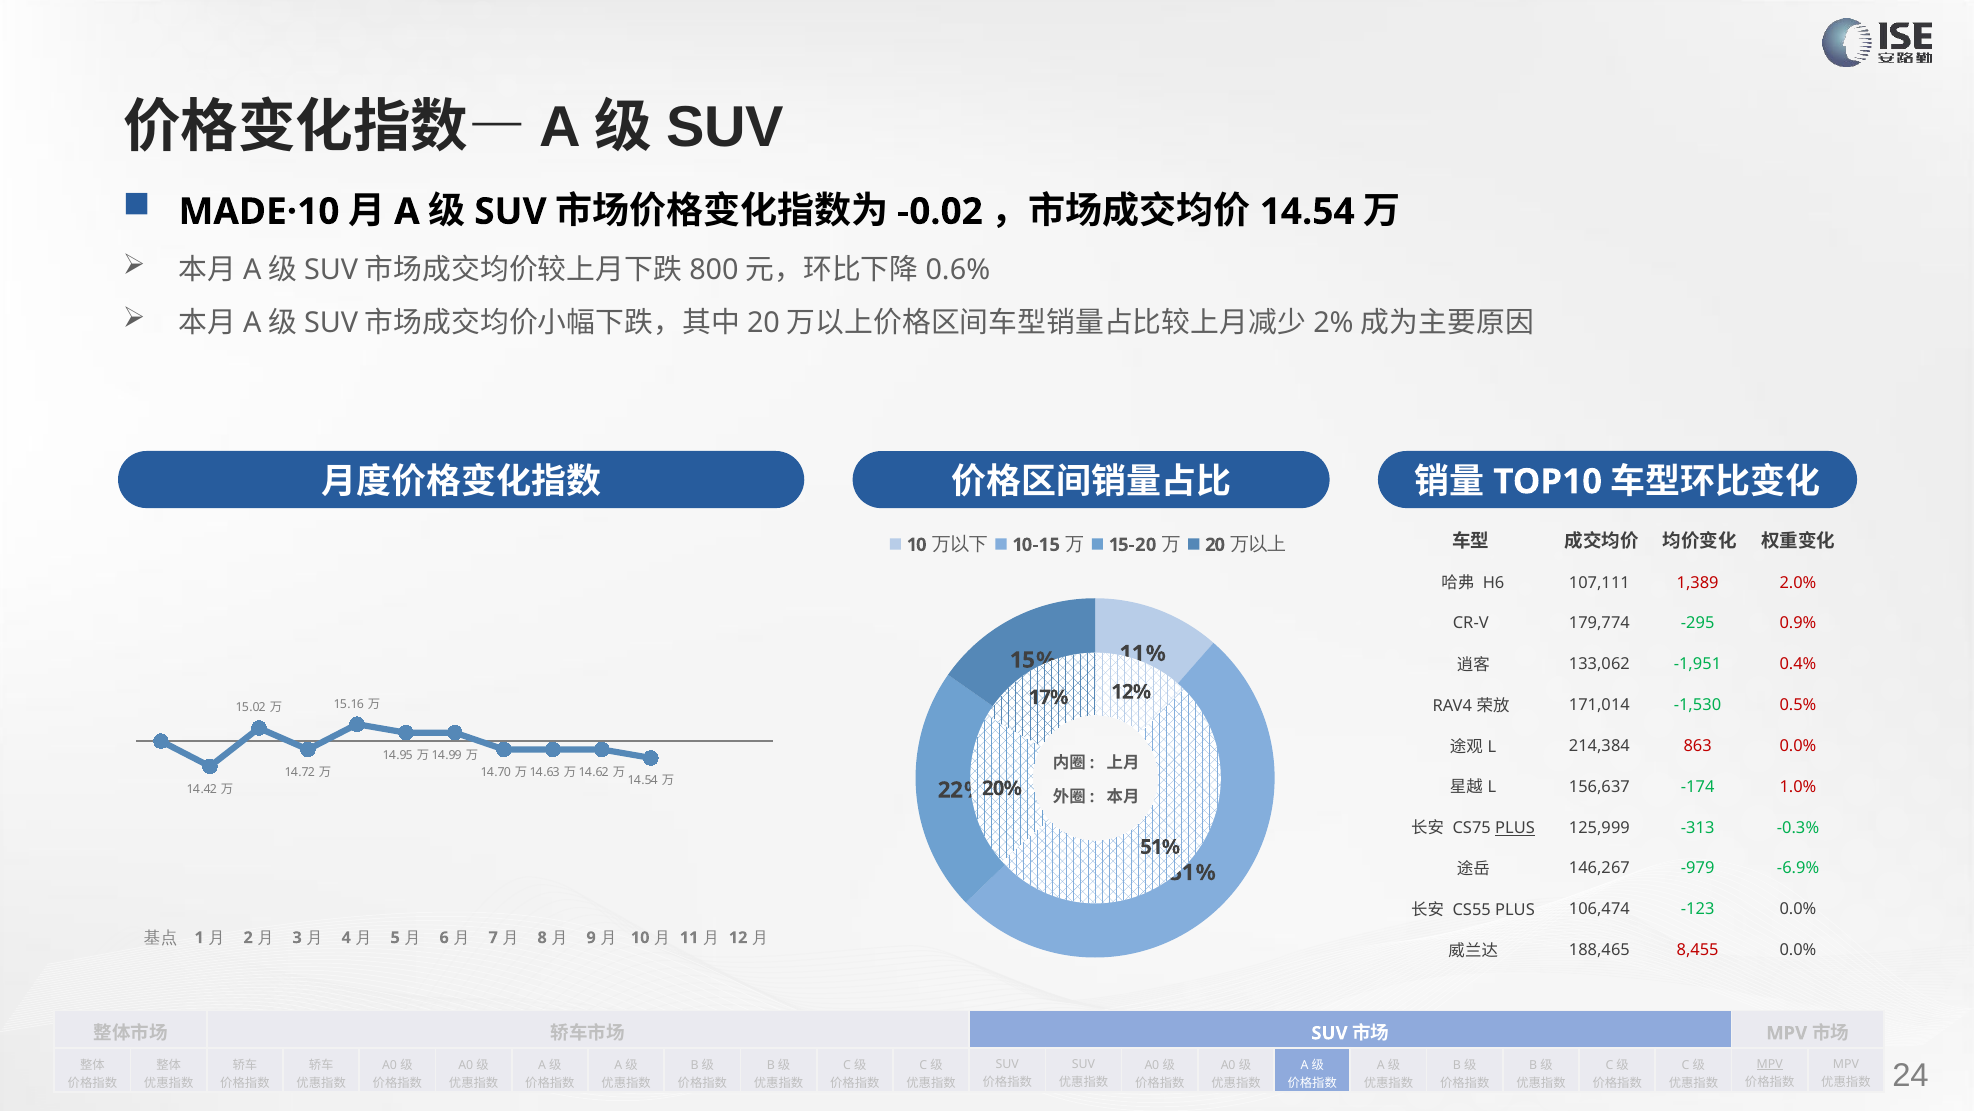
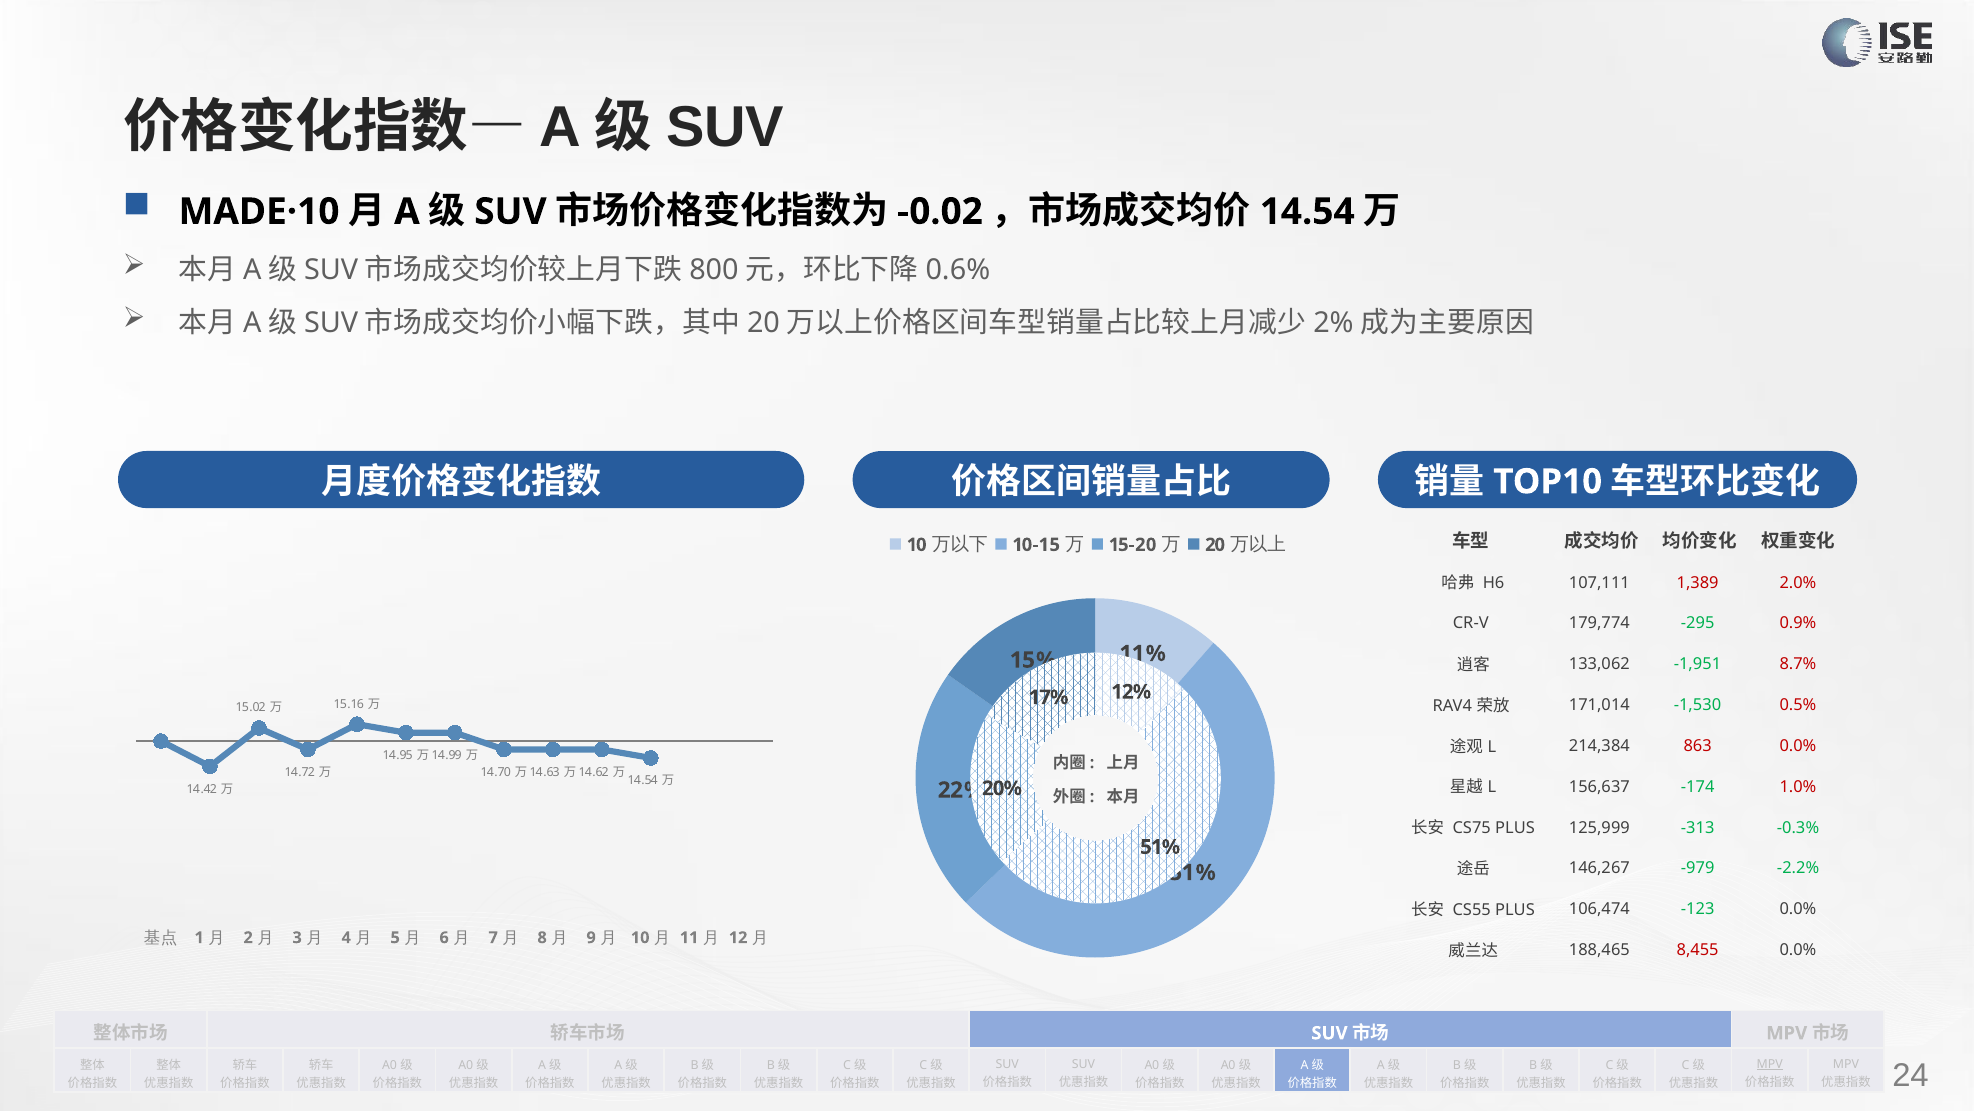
0.4%: 0.4% -> 8.7%
PLUS at (1515, 828) underline: present -> none
-6.9%: -6.9% -> -2.2%
